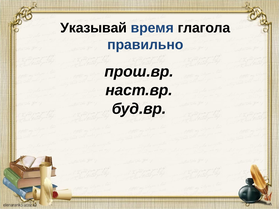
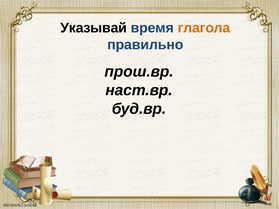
глагола colour: black -> orange
